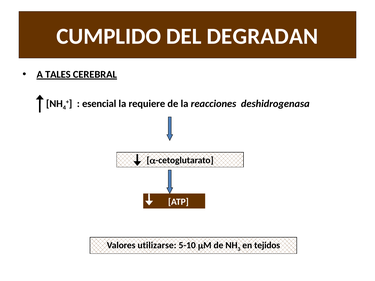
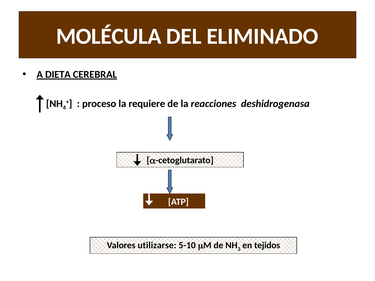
CUMPLIDO: CUMPLIDO -> MOLÉCULA
DEGRADAN: DEGRADAN -> ELIMINADO
TALES: TALES -> DIETA
esencial: esencial -> proceso
